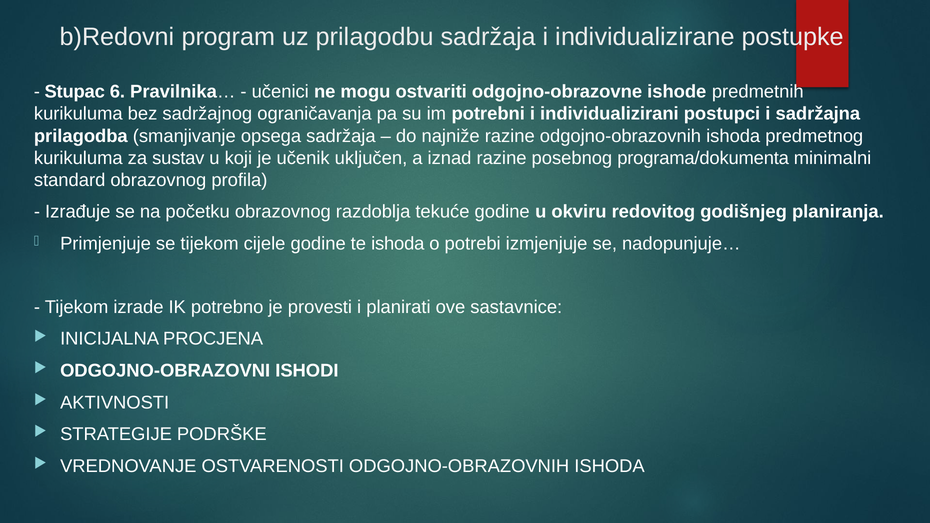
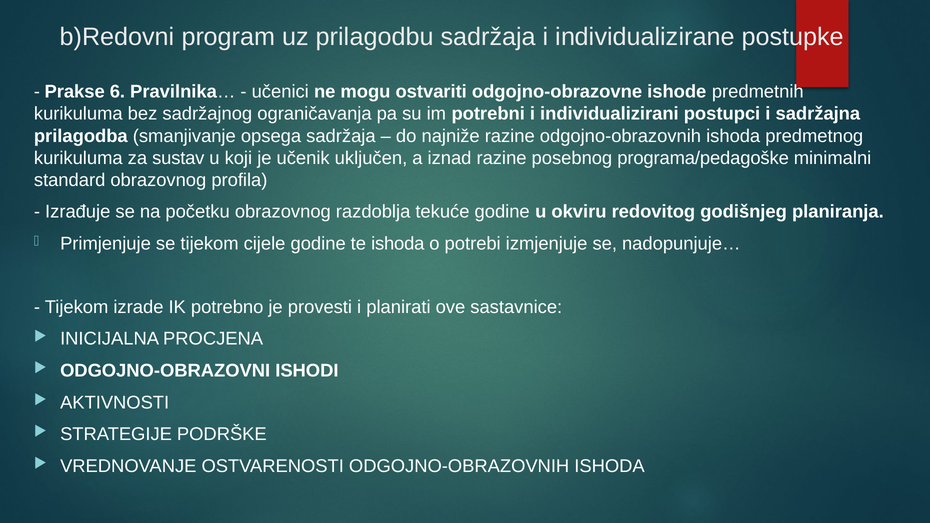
Stupac: Stupac -> Prakse
programa/dokumenta: programa/dokumenta -> programa/pedagoške
